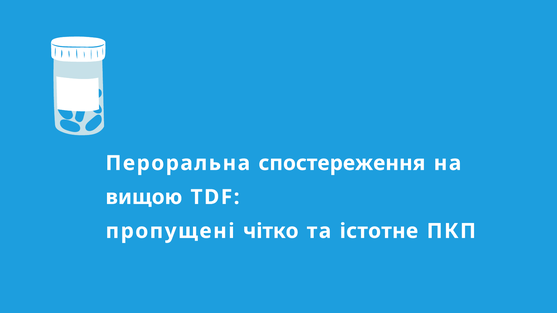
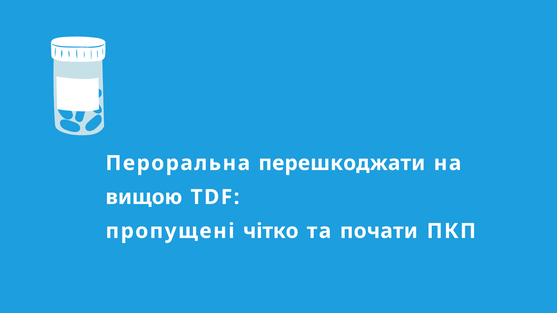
спостереження: спостереження -> перешкоджати
істотне: істотне -> почати
